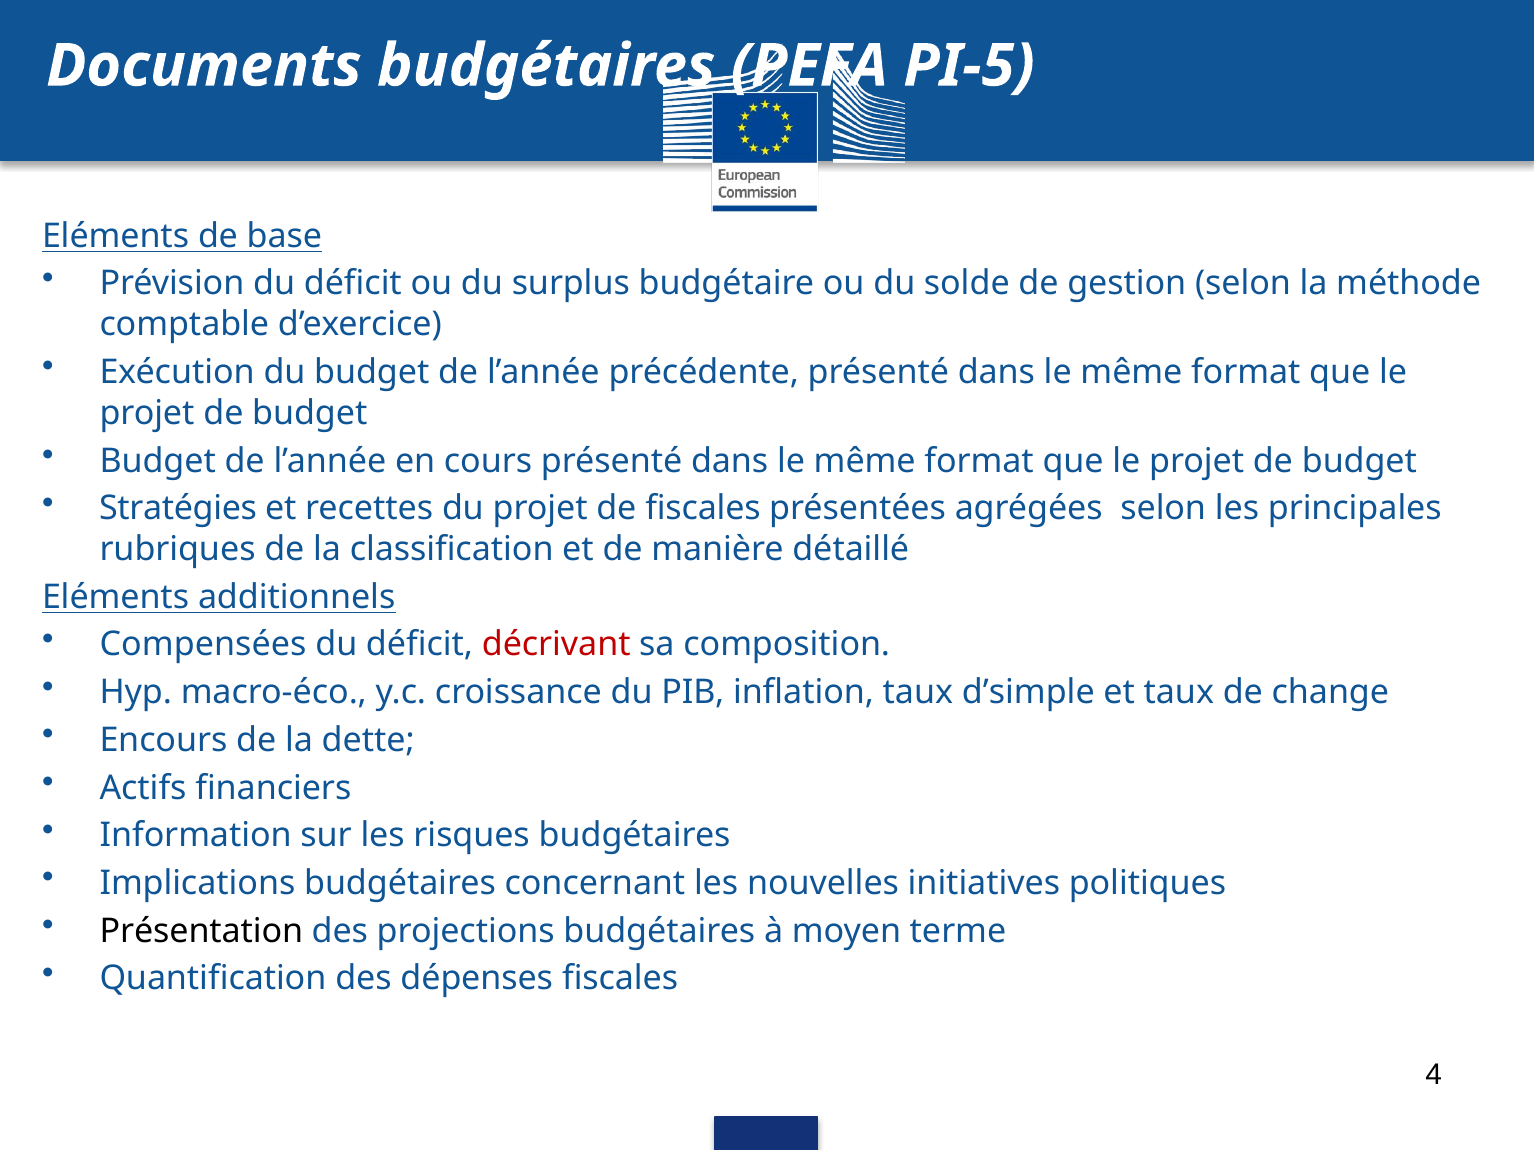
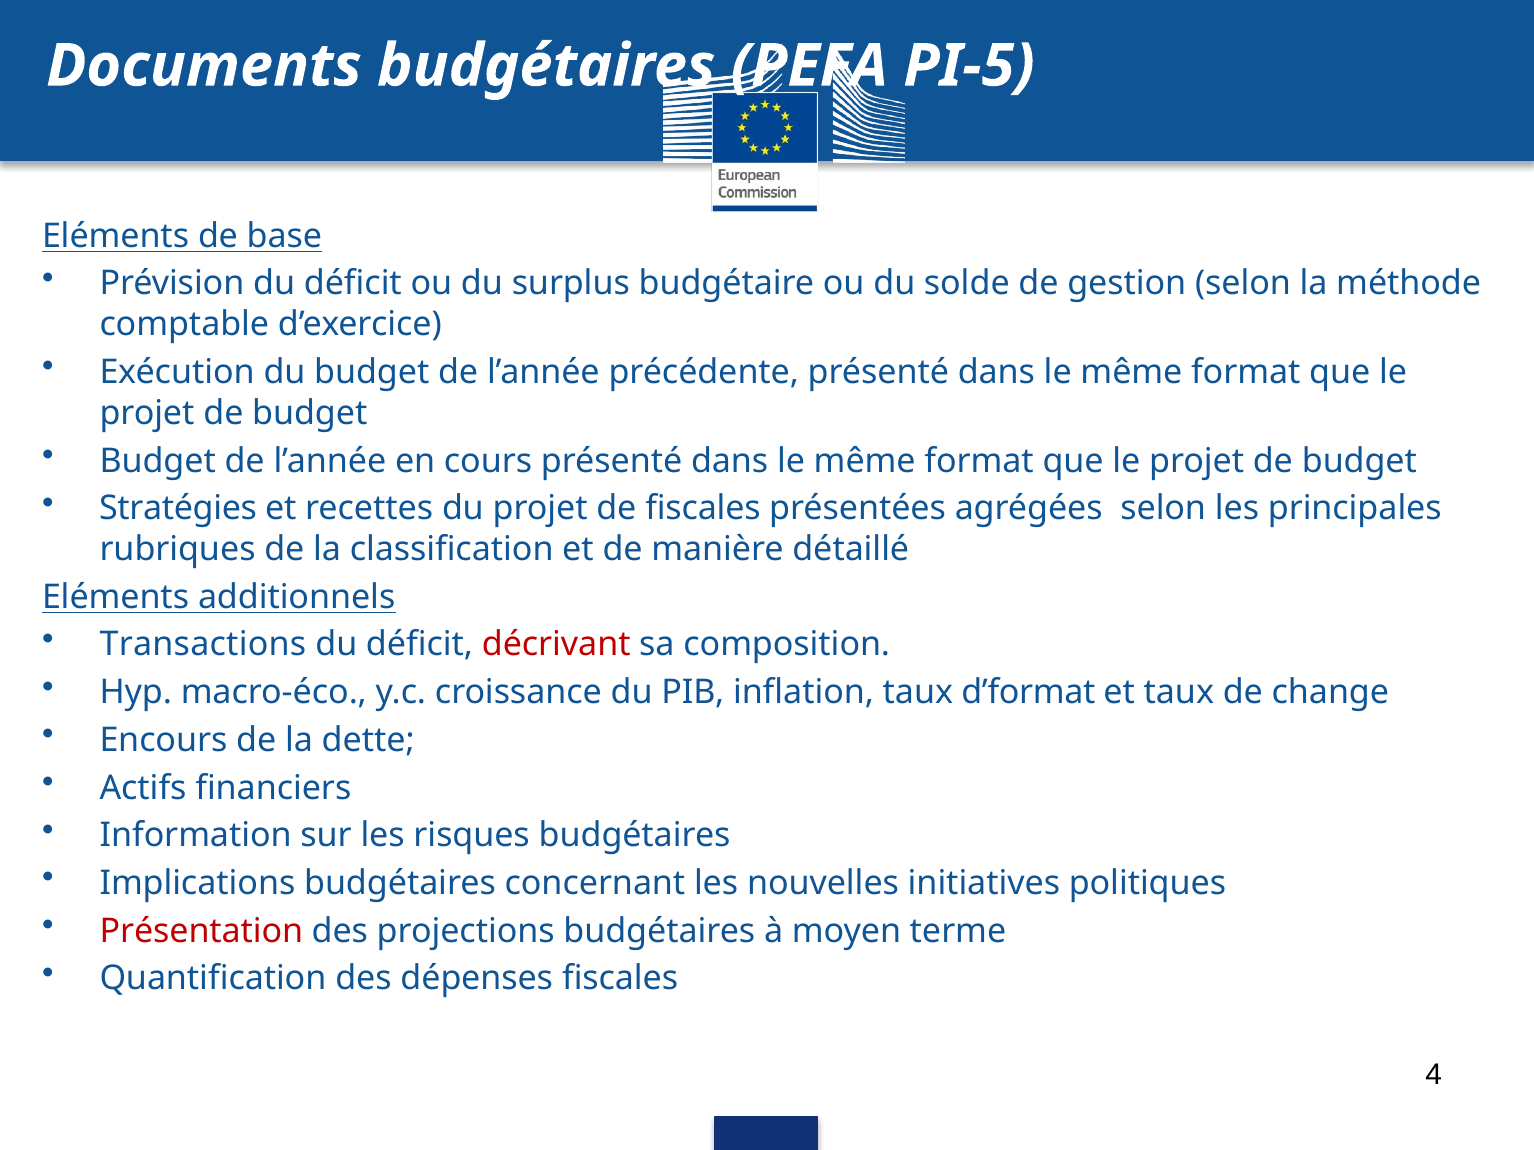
Compensées: Compensées -> Transactions
d’simple: d’simple -> d’format
Présentation colour: black -> red
